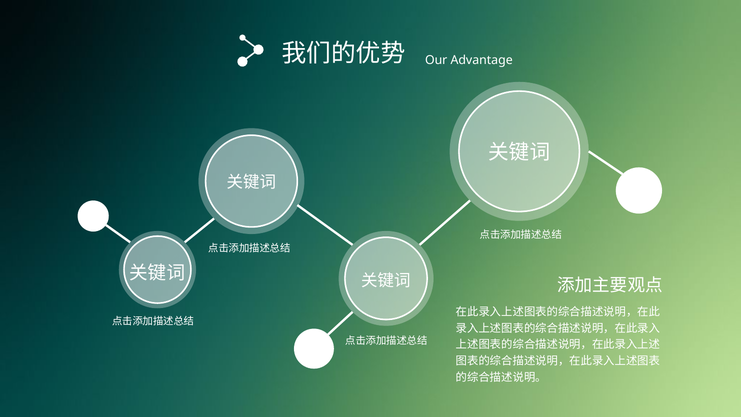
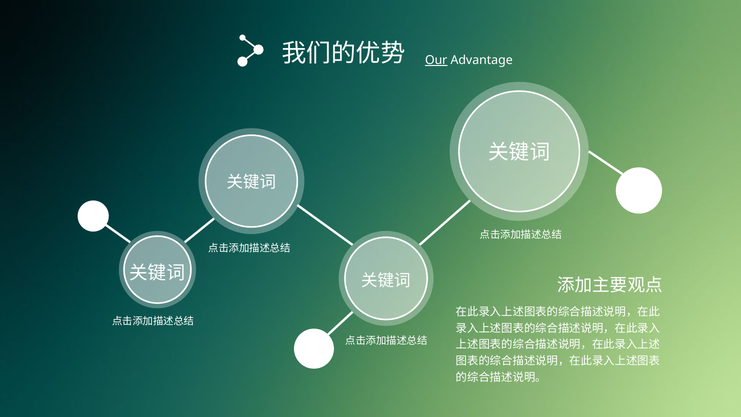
Our underline: none -> present
